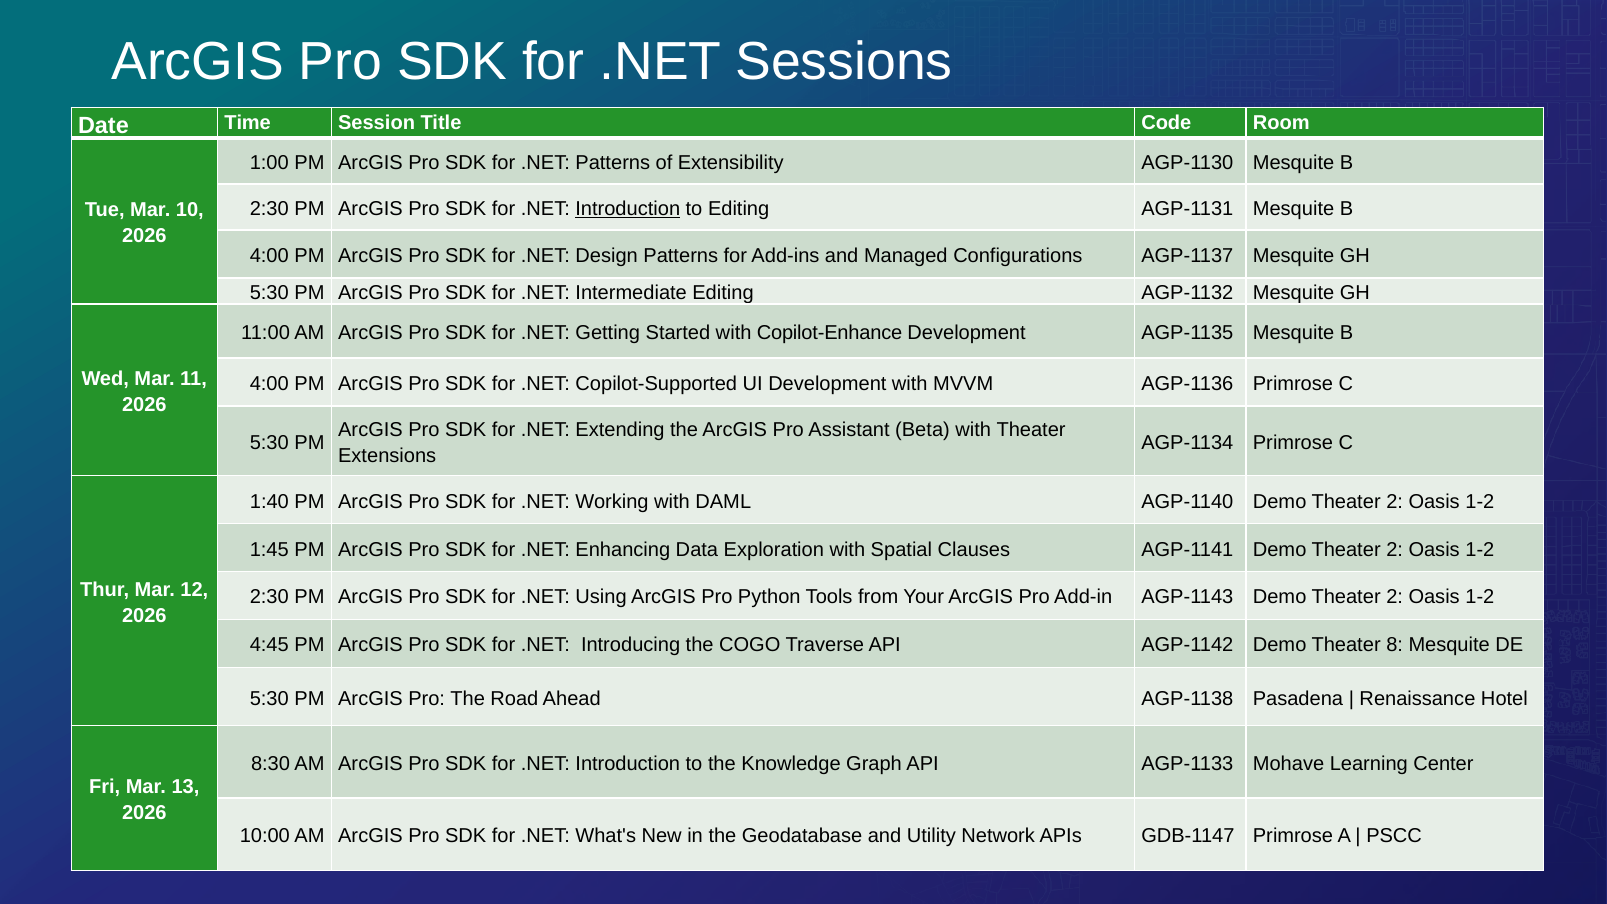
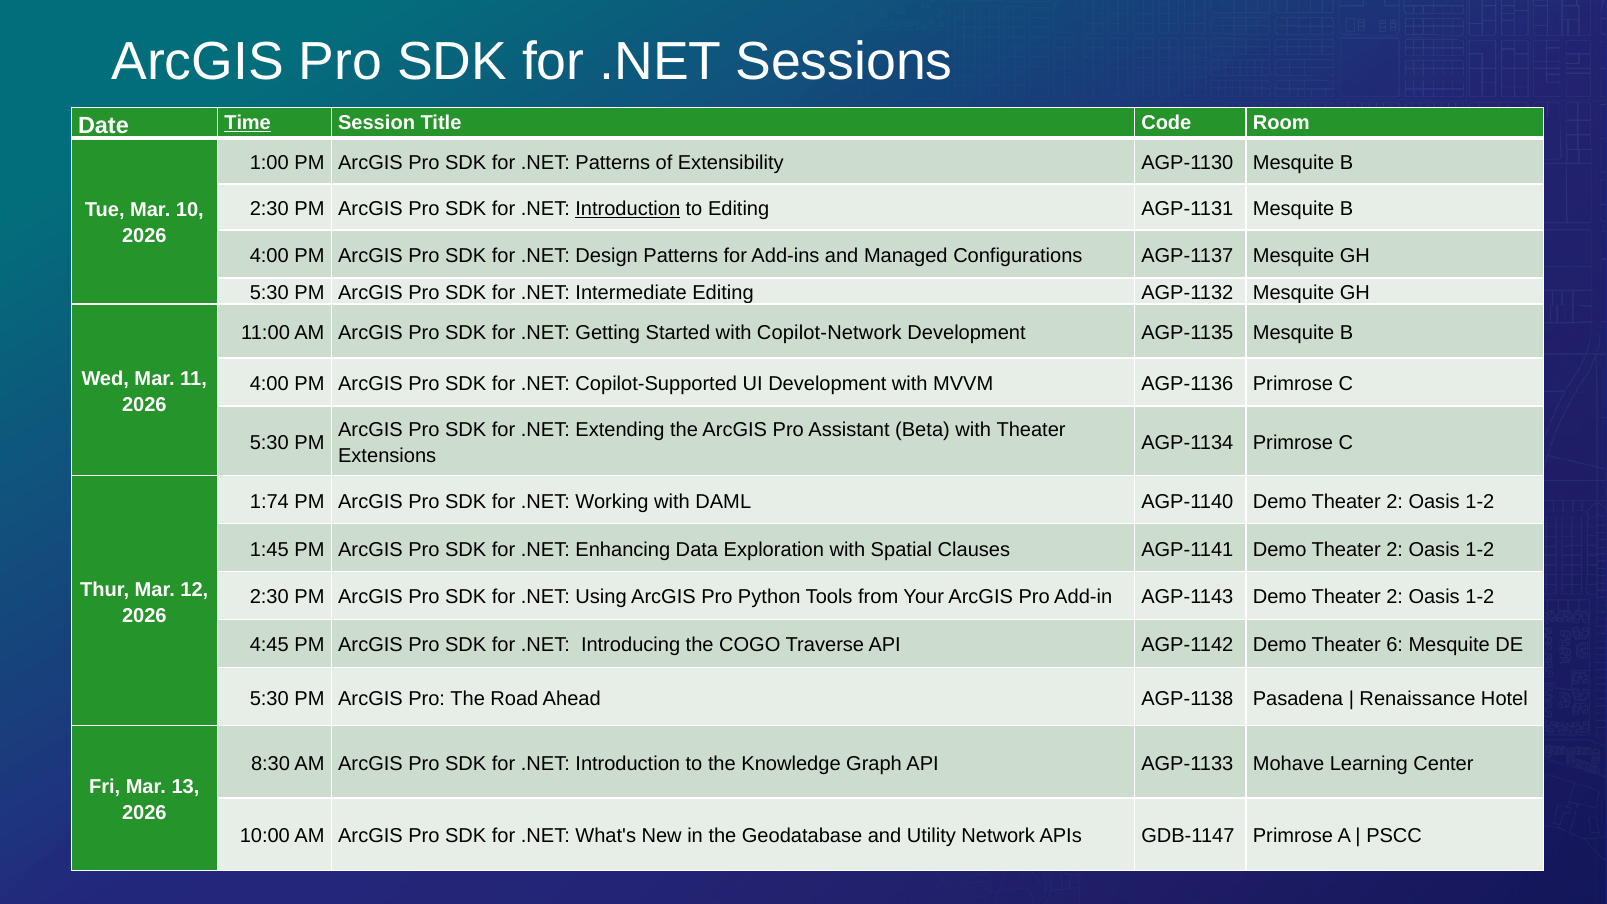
Time underline: none -> present
Copilot-Enhance: Copilot-Enhance -> Copilot-Network
1:40: 1:40 -> 1:74
8: 8 -> 6
